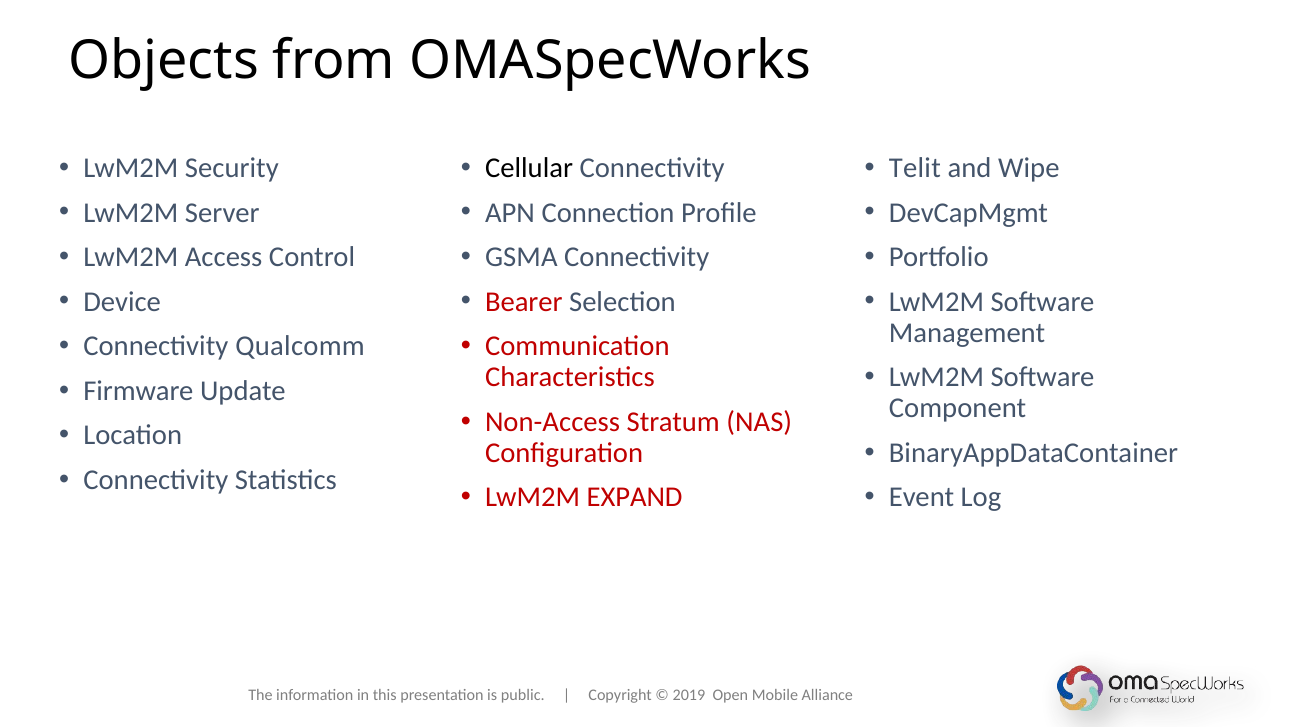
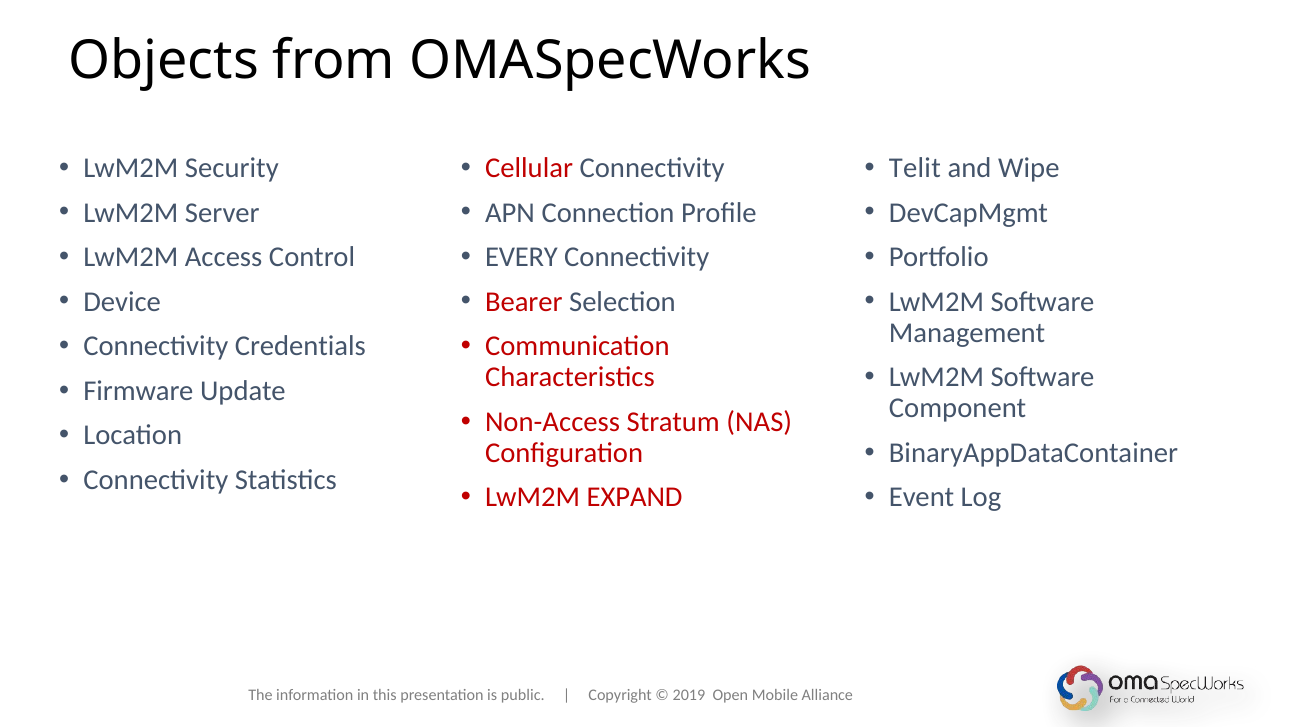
Cellular colour: black -> red
GSMA: GSMA -> EVERY
Qualcomm: Qualcomm -> Credentials
